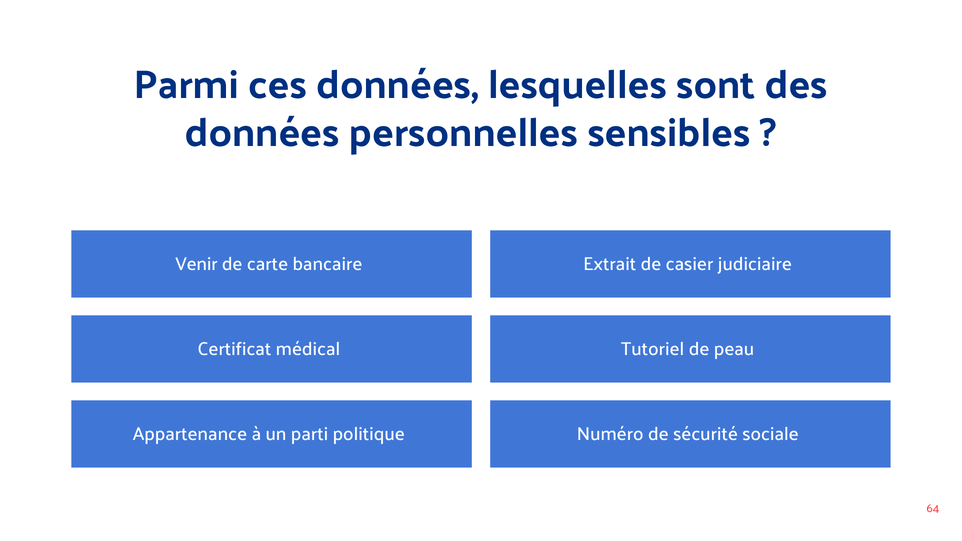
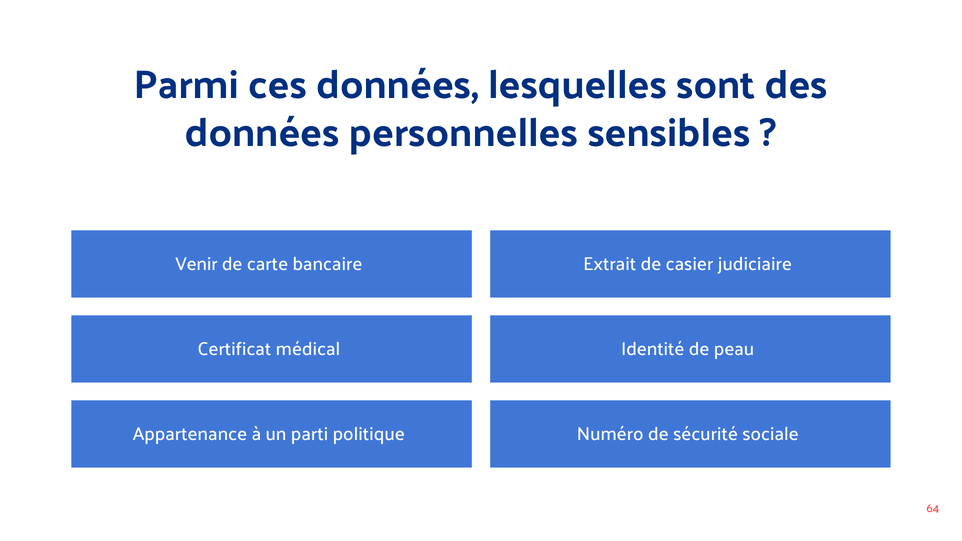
Tutoriel: Tutoriel -> Identité
